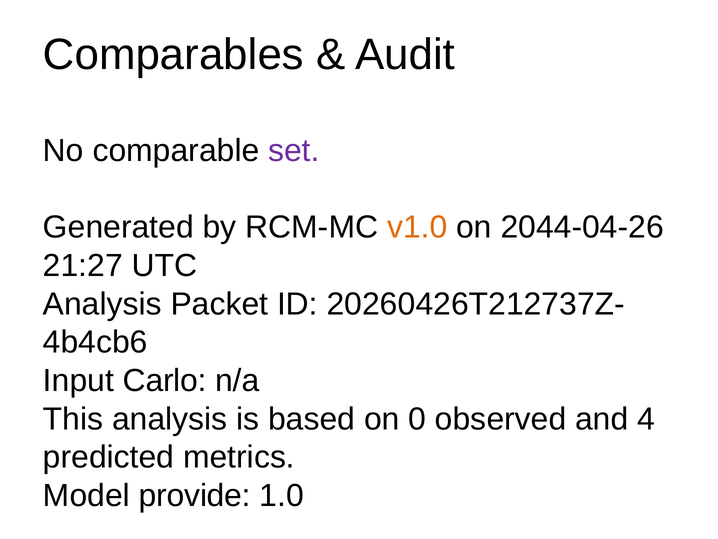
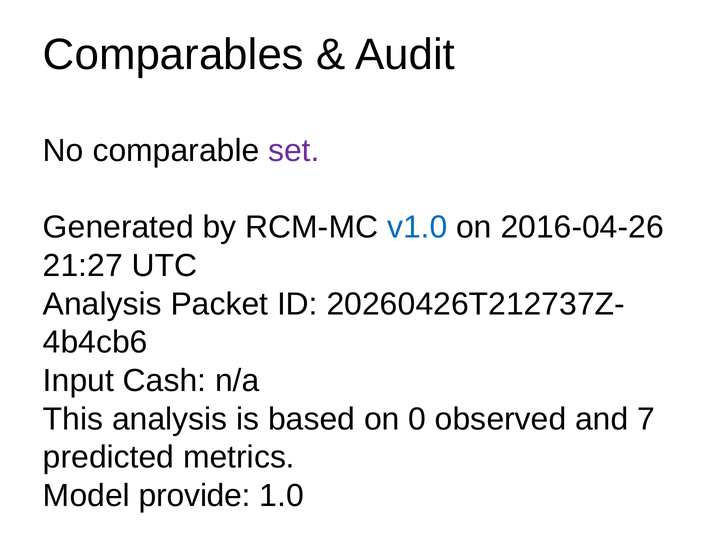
v1.0 colour: orange -> blue
2044-04-26: 2044-04-26 -> 2016-04-26
Carlo: Carlo -> Cash
4: 4 -> 7
